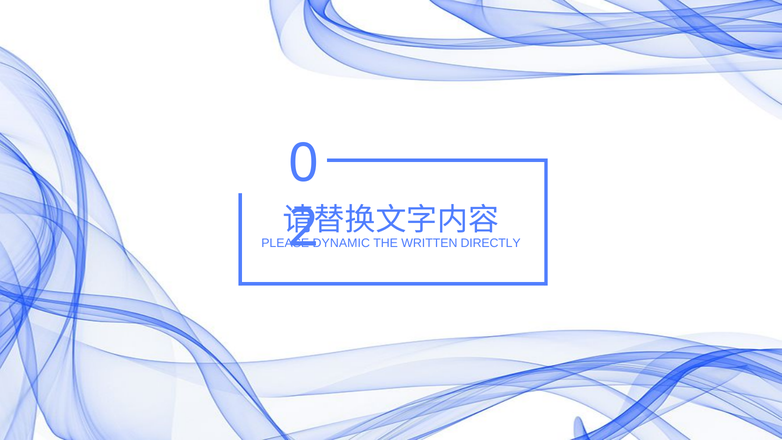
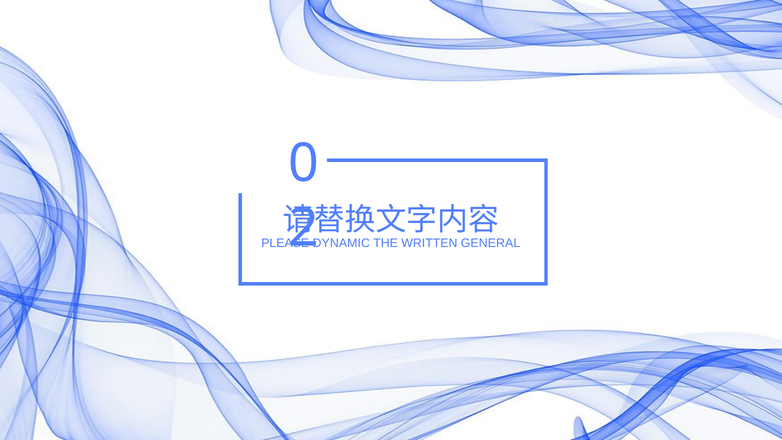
DIRECTLY: DIRECTLY -> GENERAL
